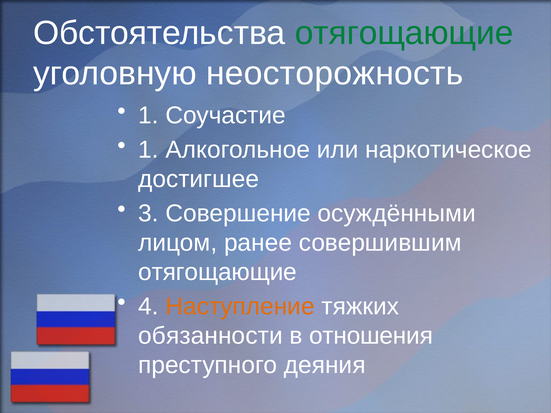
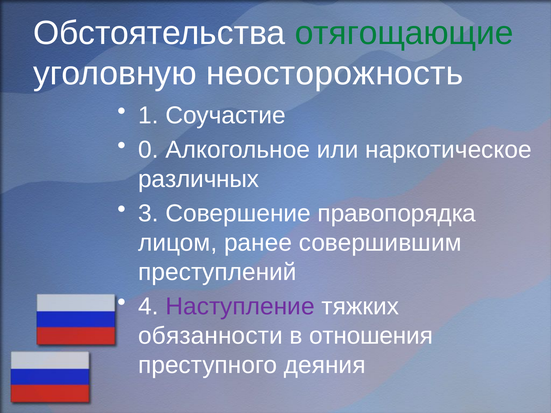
1 at (148, 150): 1 -> 0
достигшее: достигшее -> различных
осуждёнными: осуждёнными -> правопорядка
отягощающие at (218, 272): отягощающие -> преступлений
Наступление colour: orange -> purple
